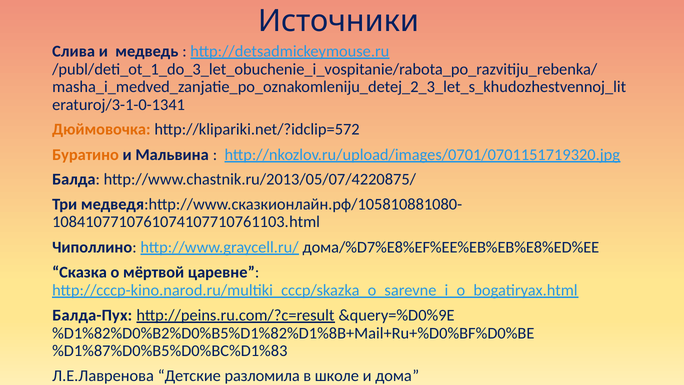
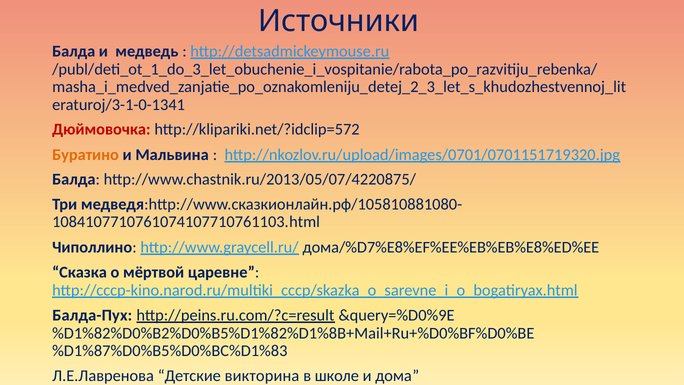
Слива at (74, 51): Слива -> Балда
Дюймовочка colour: orange -> red
разломила: разломила -> викторина
